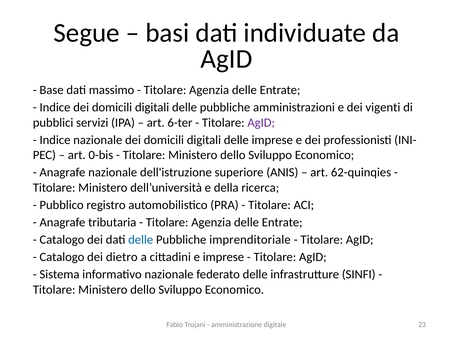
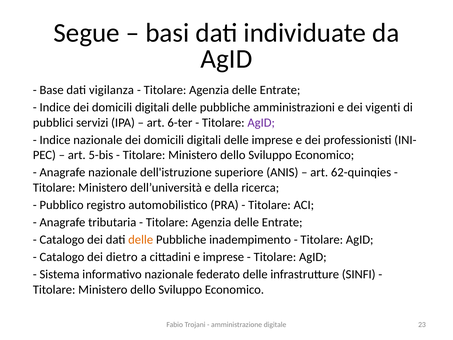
massimo: massimo -> vigilanza
0-bis: 0-bis -> 5-bis
delle at (141, 240) colour: blue -> orange
imprenditoriale: imprenditoriale -> inadempimento
